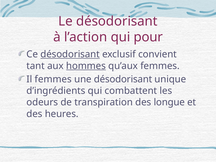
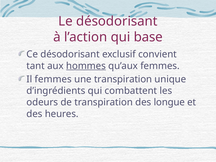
pour: pour -> base
désodorisant at (70, 54) underline: present -> none
une désodorisant: désodorisant -> transpiration
